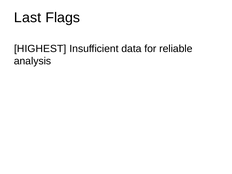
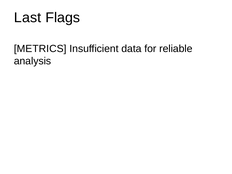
HIGHEST: HIGHEST -> METRICS
